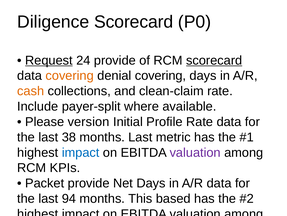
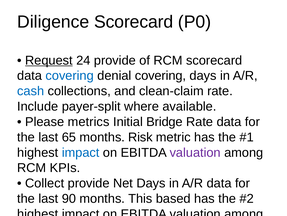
scorecard at (214, 60) underline: present -> none
covering at (70, 75) colour: orange -> blue
cash at (31, 91) colour: orange -> blue
version: version -> metrics
Profile: Profile -> Bridge
38: 38 -> 65
months Last: Last -> Risk
Packet at (45, 183): Packet -> Collect
94: 94 -> 90
